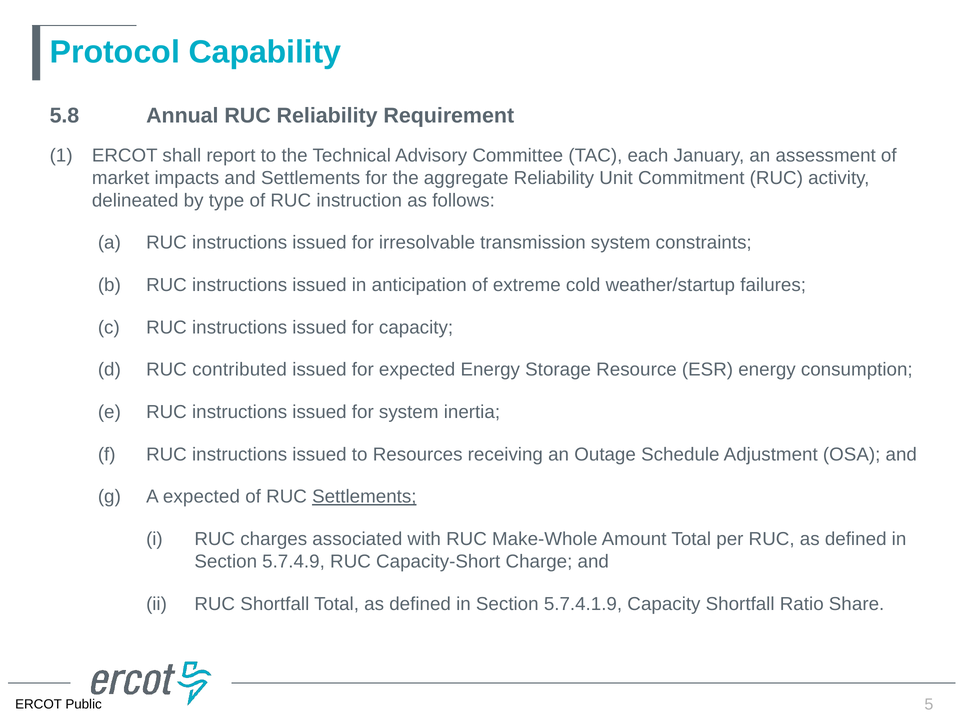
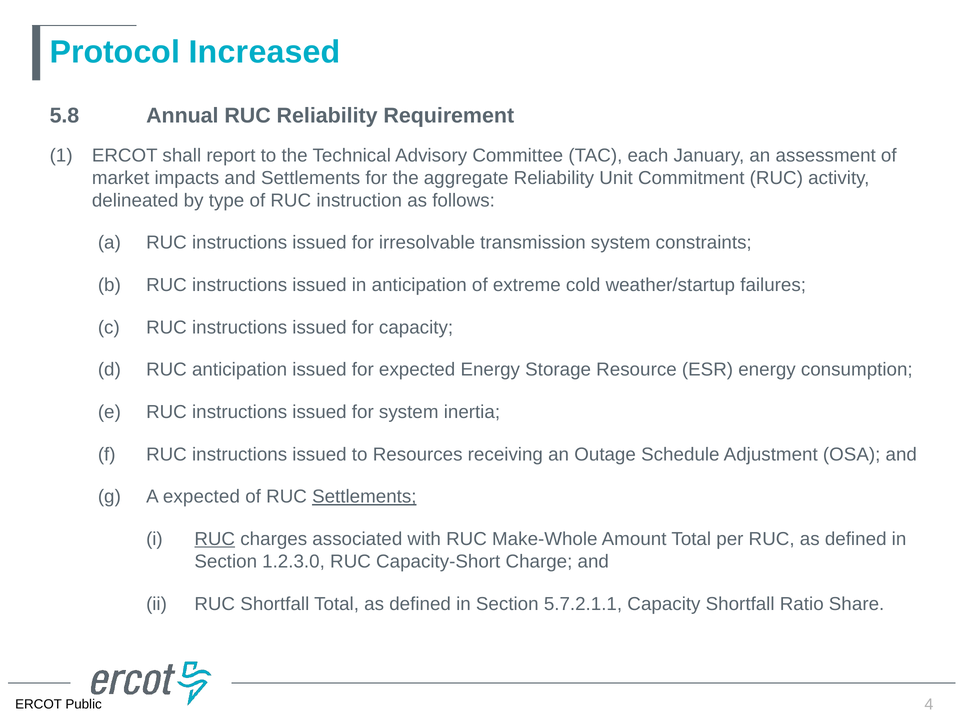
Capability: Capability -> Increased
RUC contributed: contributed -> anticipation
RUC at (215, 540) underline: none -> present
5.7.4.9: 5.7.4.9 -> 1.2.3.0
5.7.4.1.9: 5.7.4.1.9 -> 5.7.2.1.1
5: 5 -> 4
